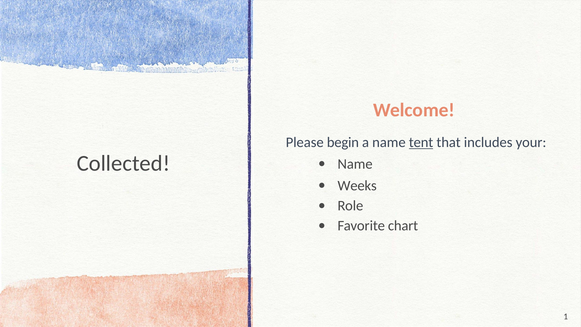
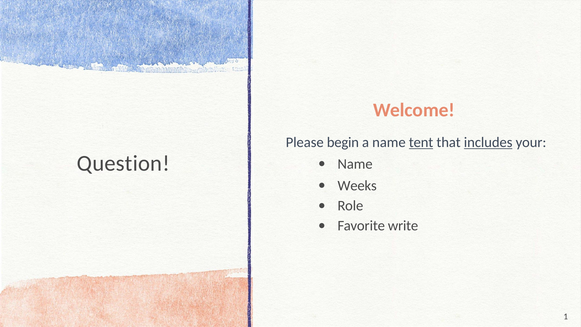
includes underline: none -> present
Collected: Collected -> Question
chart: chart -> write
